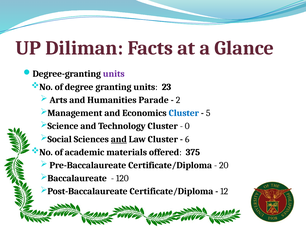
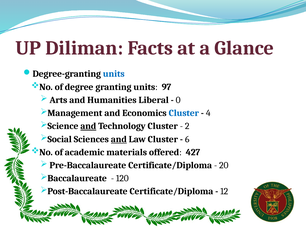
units at (114, 74) colour: purple -> blue
23: 23 -> 97
Parade: Parade -> Liberal
2: 2 -> 0
5: 5 -> 4
and at (88, 126) underline: none -> present
0: 0 -> 2
375: 375 -> 427
